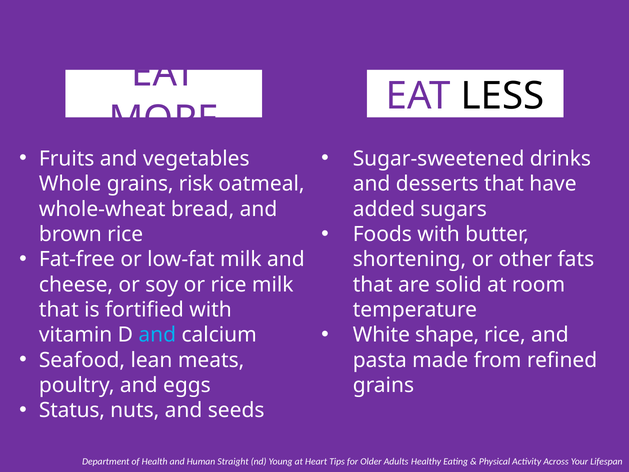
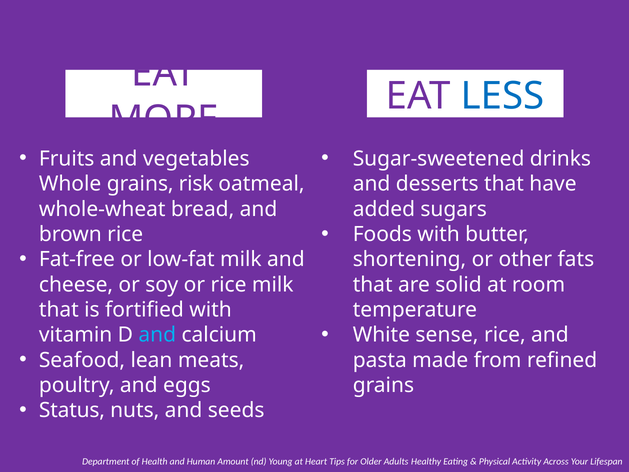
LESS colour: black -> blue
shape: shape -> sense
Straight: Straight -> Amount
